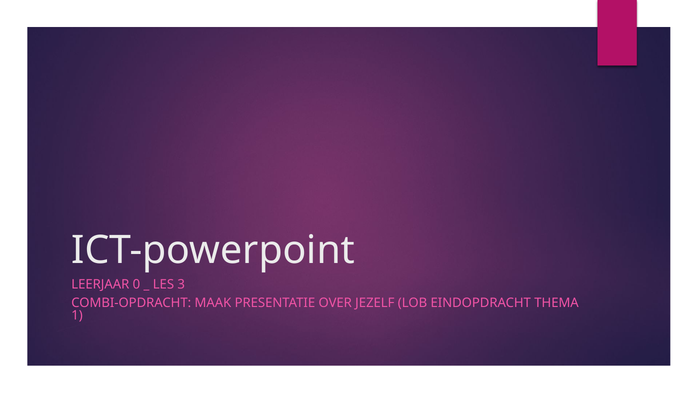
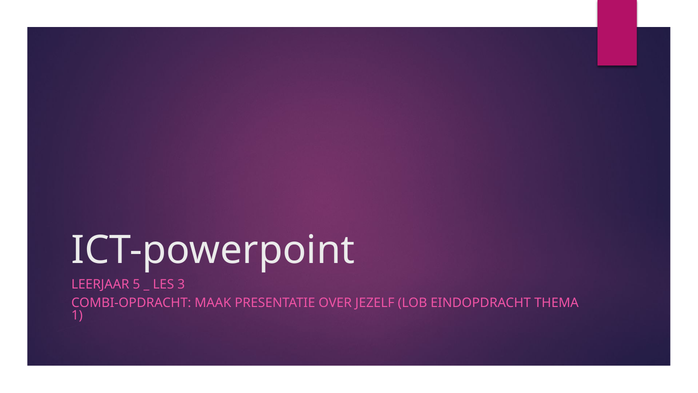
0: 0 -> 5
